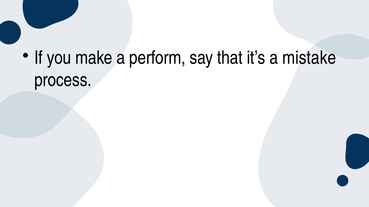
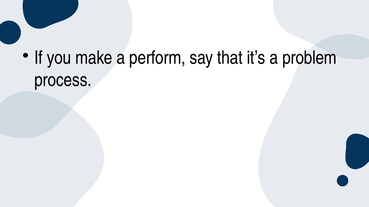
mistake: mistake -> problem
